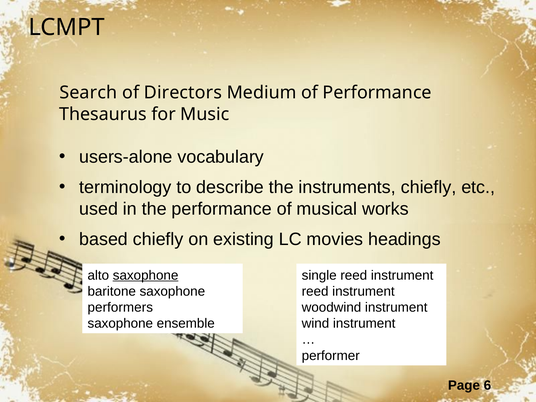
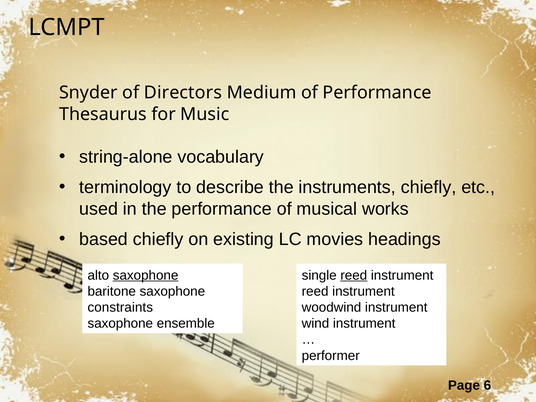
Search: Search -> Snyder
users-alone: users-alone -> string-alone
reed at (354, 275) underline: none -> present
performers: performers -> constraints
